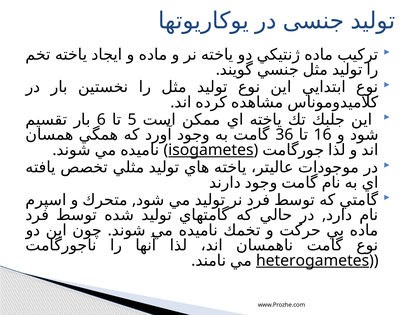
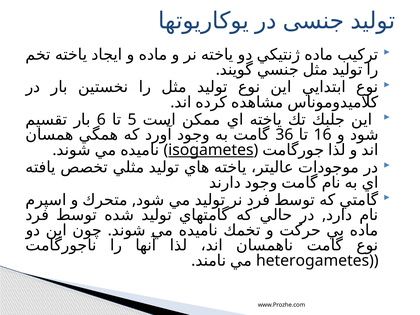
heterogametes underline: present -> none
